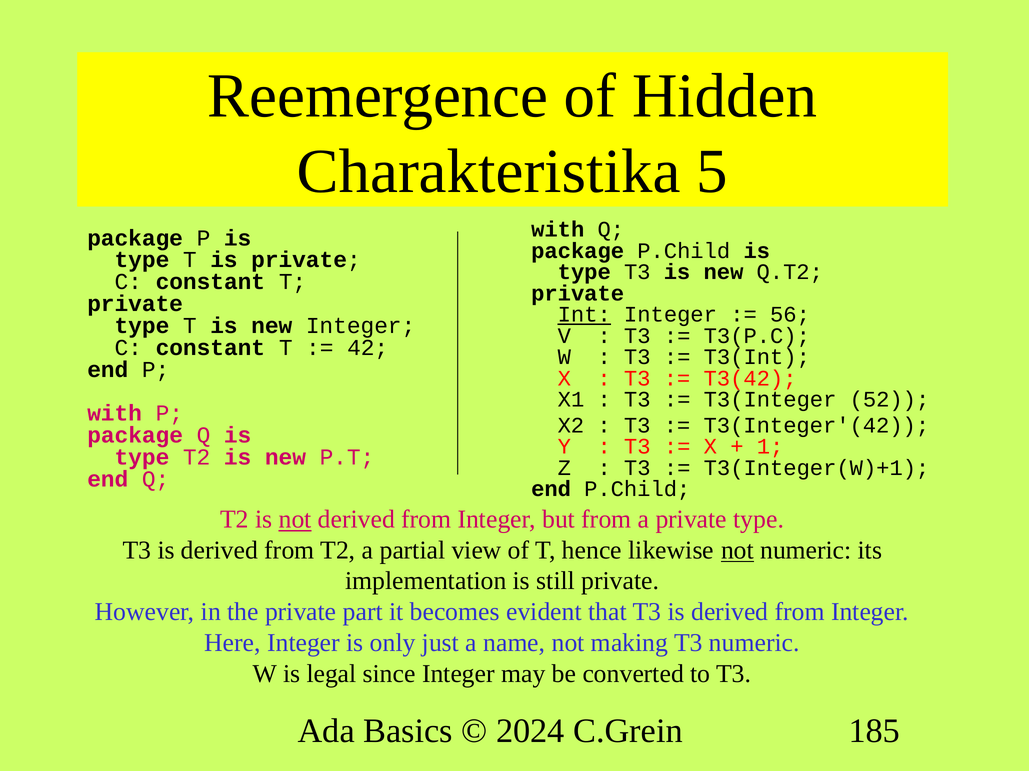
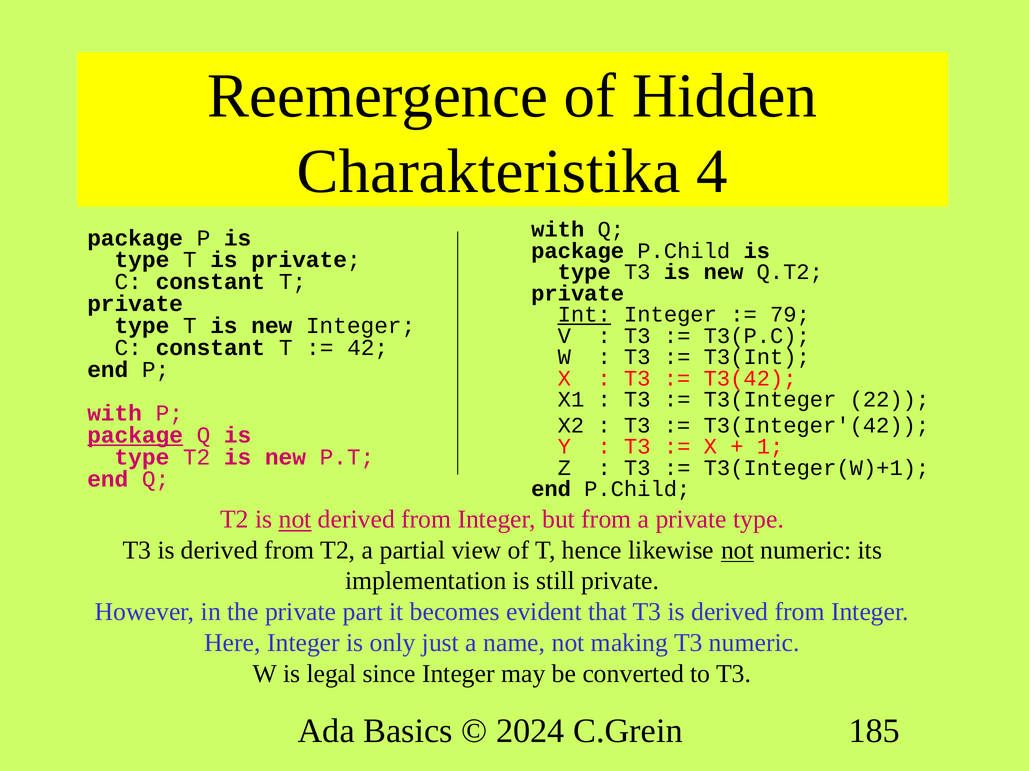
5: 5 -> 4
56: 56 -> 79
52: 52 -> 22
package at (135, 436) underline: none -> present
